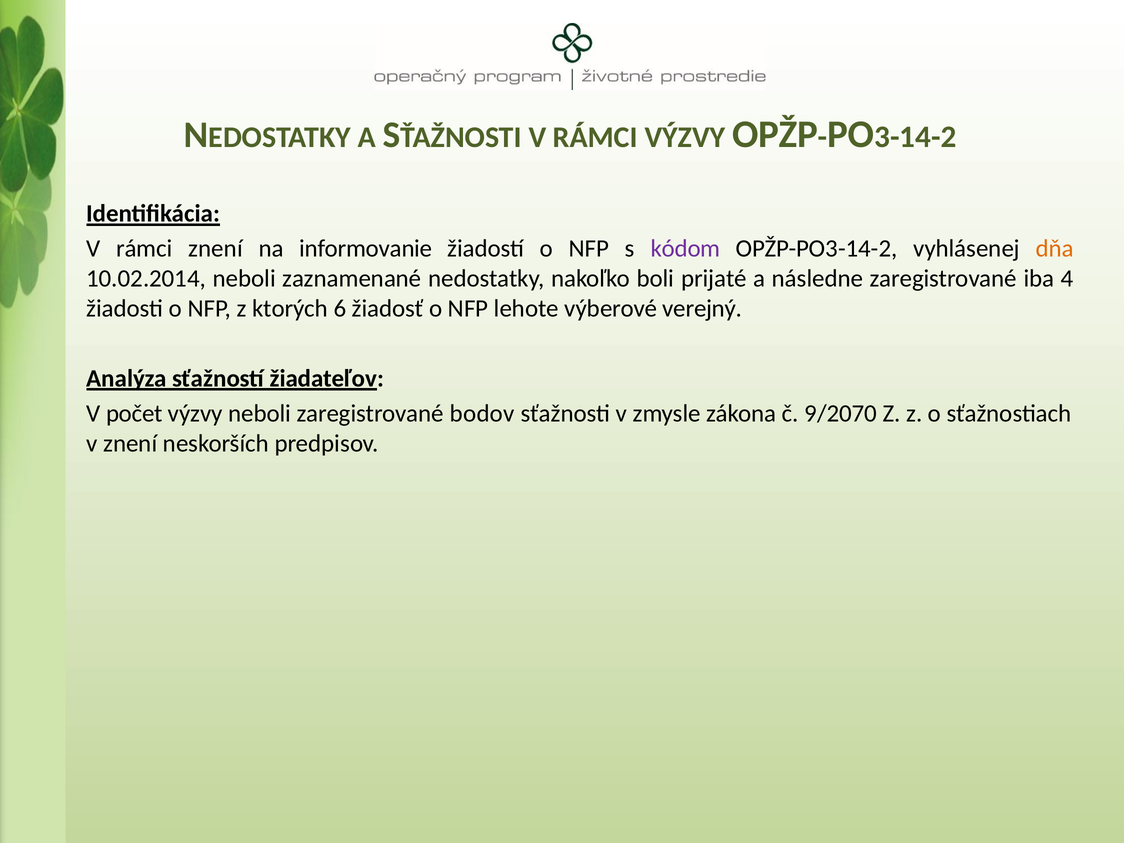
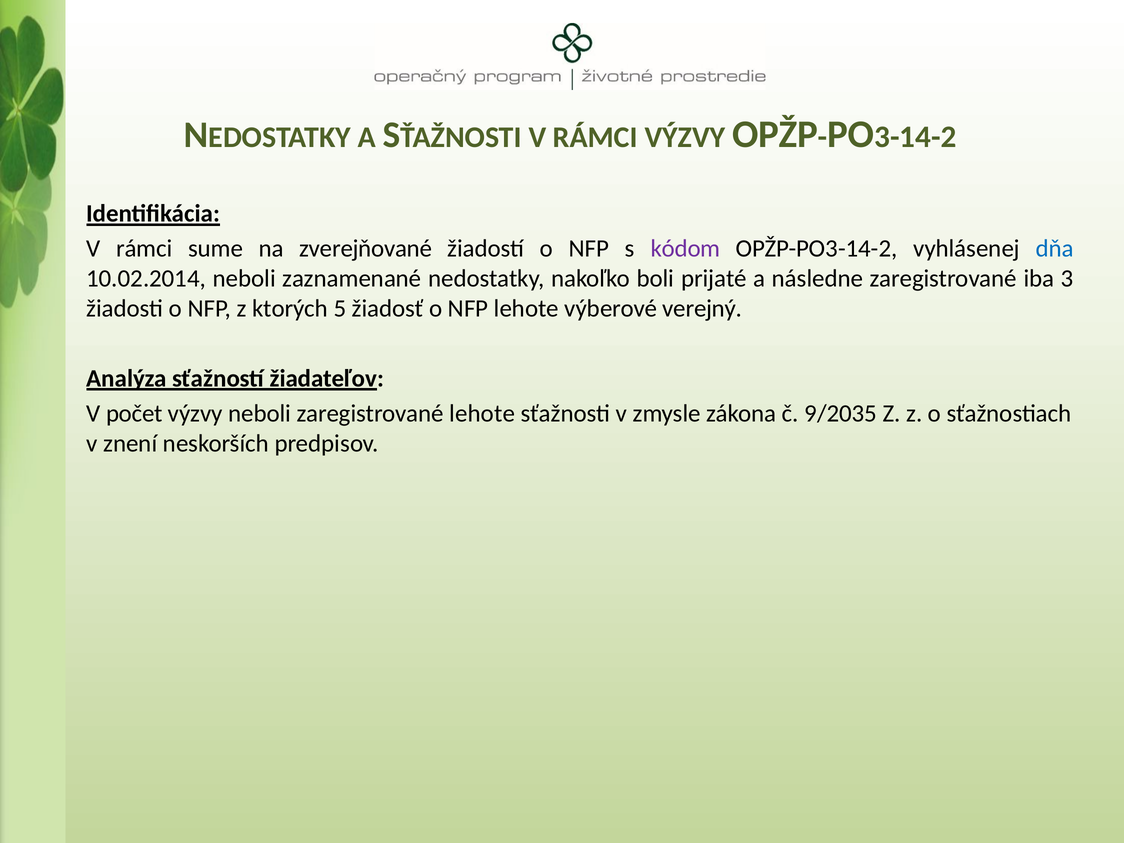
rámci znení: znení -> sume
informovanie: informovanie -> zverejňované
dňa colour: orange -> blue
4: 4 -> 3
6: 6 -> 5
zaregistrované bodov: bodov -> lehote
9/2070: 9/2070 -> 9/2035
